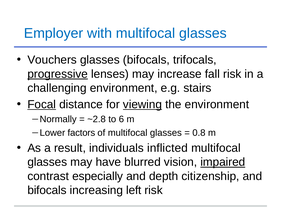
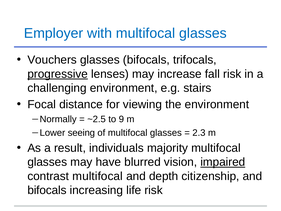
Focal underline: present -> none
viewing underline: present -> none
~2.8: ~2.8 -> ~2.5
6: 6 -> 9
factors: factors -> seeing
0.8: 0.8 -> 2.3
inflicted: inflicted -> majority
contrast especially: especially -> multifocal
left: left -> life
